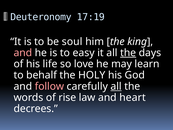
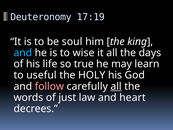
and at (23, 53) colour: pink -> light blue
easy: easy -> wise
the at (128, 53) underline: present -> none
love: love -> true
behalf: behalf -> useful
rise: rise -> just
